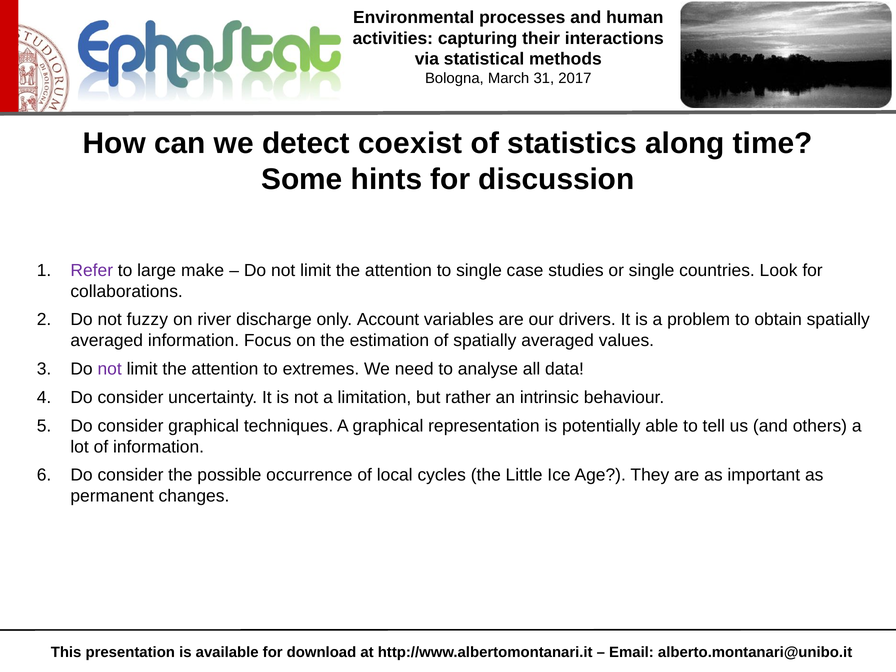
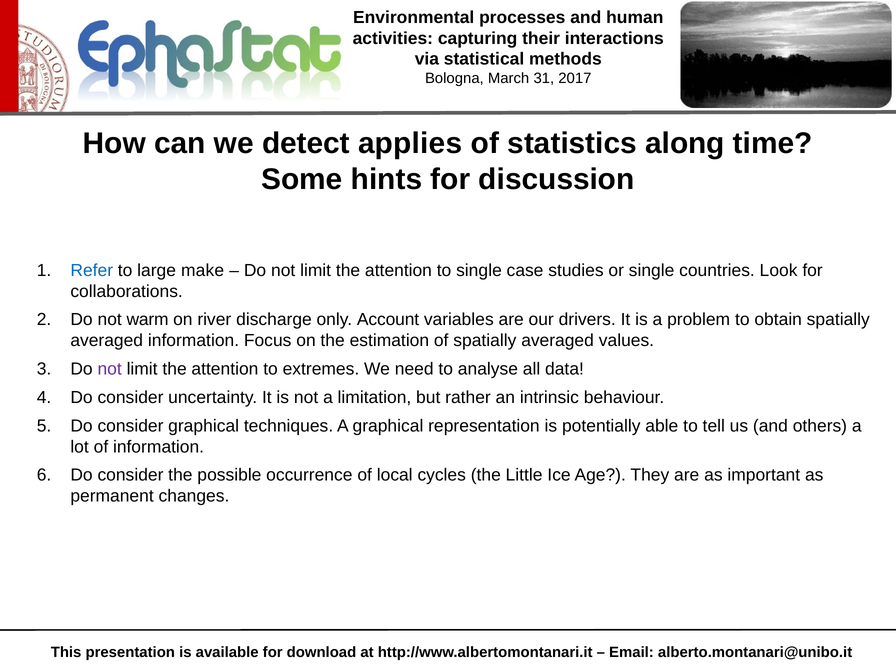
coexist: coexist -> applies
Refer colour: purple -> blue
fuzzy: fuzzy -> warm
